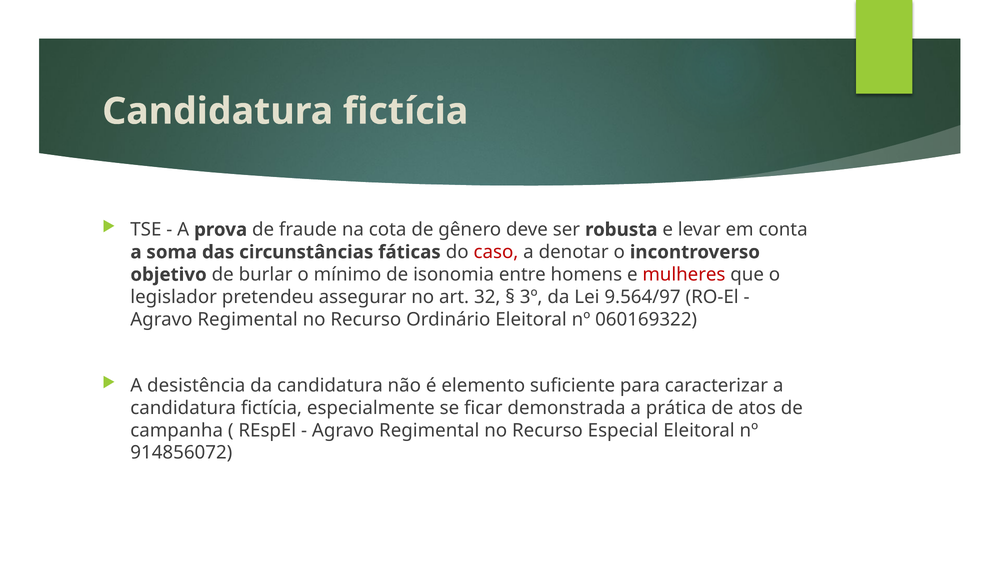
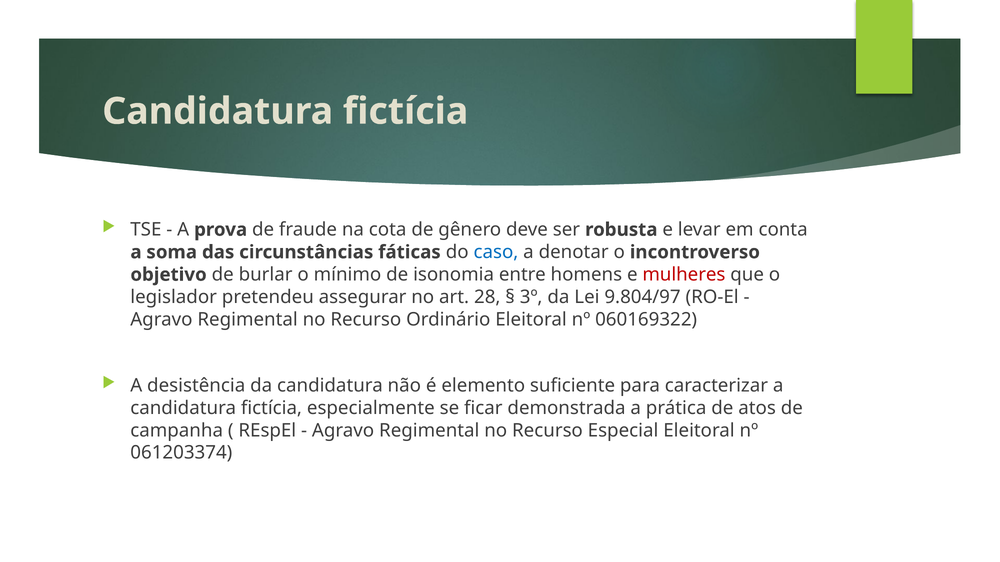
caso colour: red -> blue
32: 32 -> 28
9.564/97: 9.564/97 -> 9.804/97
914856072: 914856072 -> 061203374
